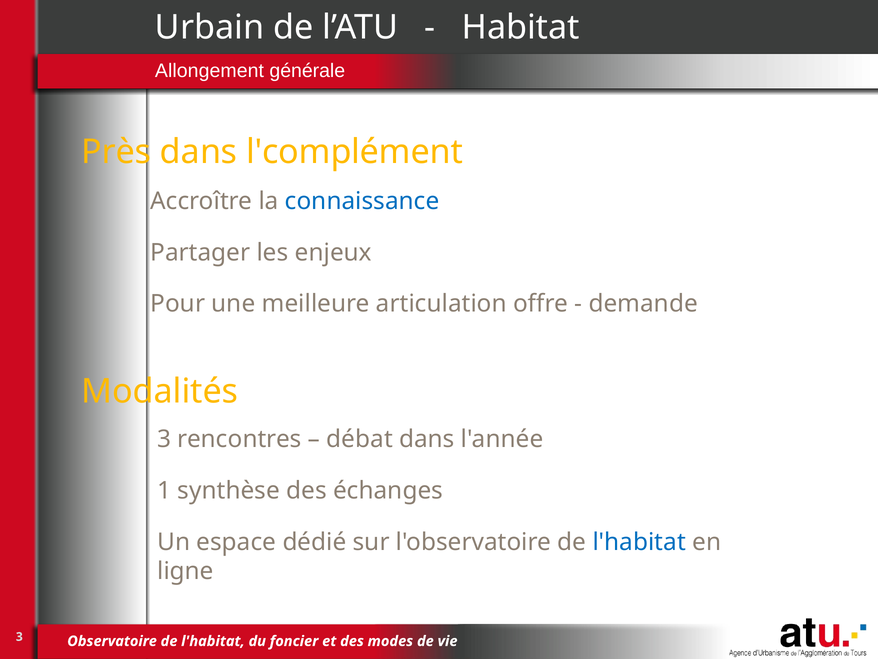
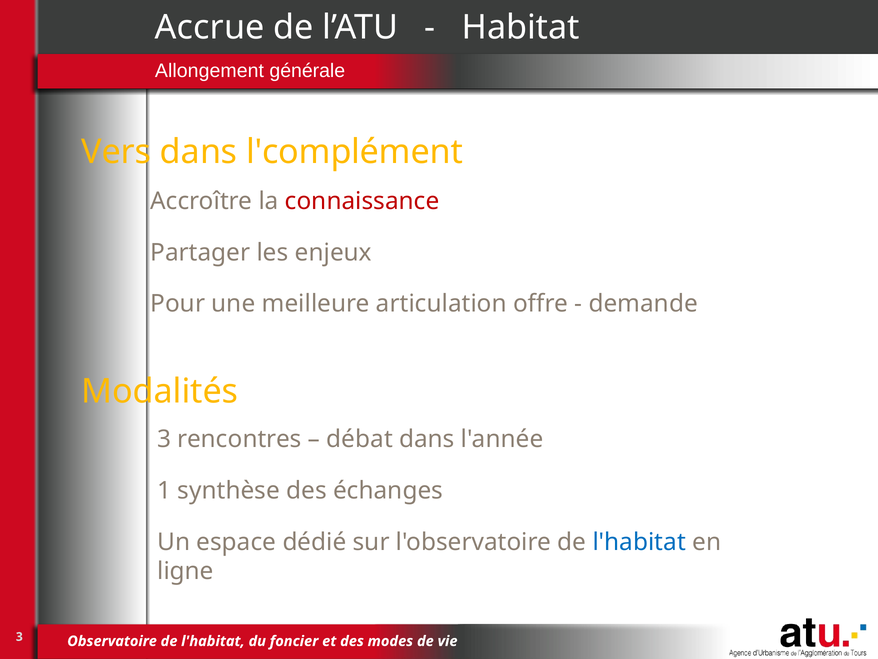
Urbain: Urbain -> Accrue
Près: Près -> Vers
connaissance colour: blue -> red
